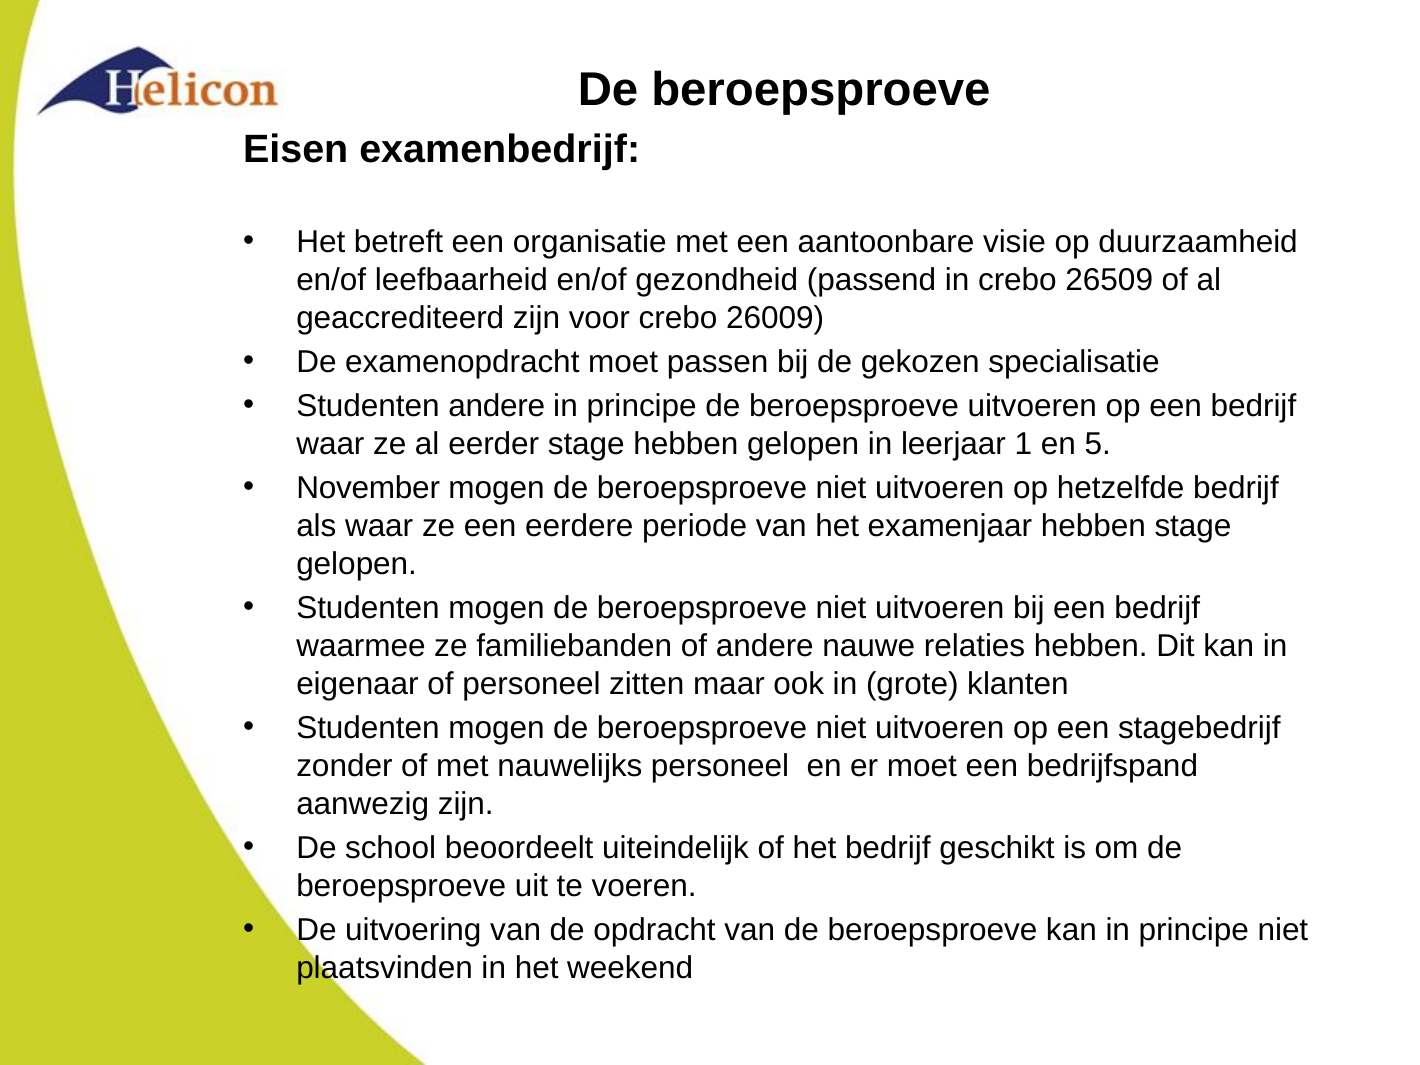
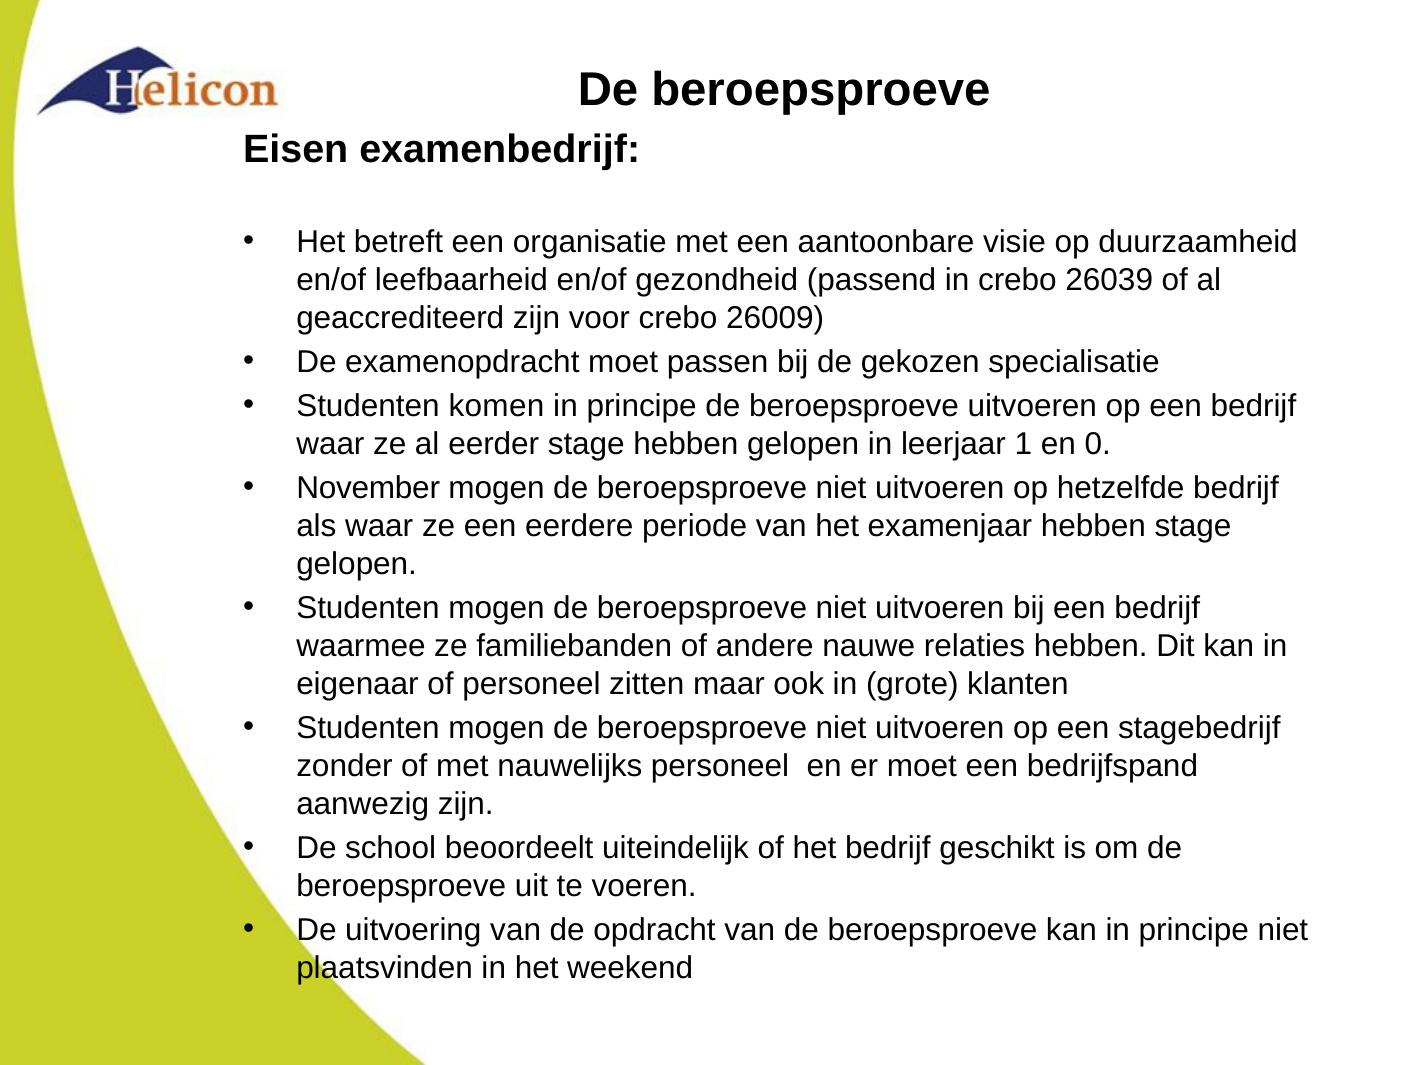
26509: 26509 -> 26039
Studenten andere: andere -> komen
5: 5 -> 0
